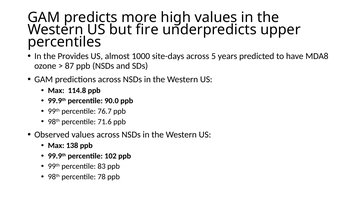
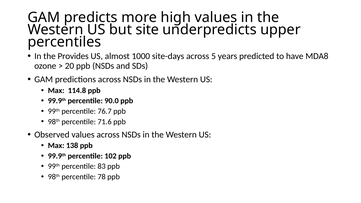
fire: fire -> site
87: 87 -> 20
